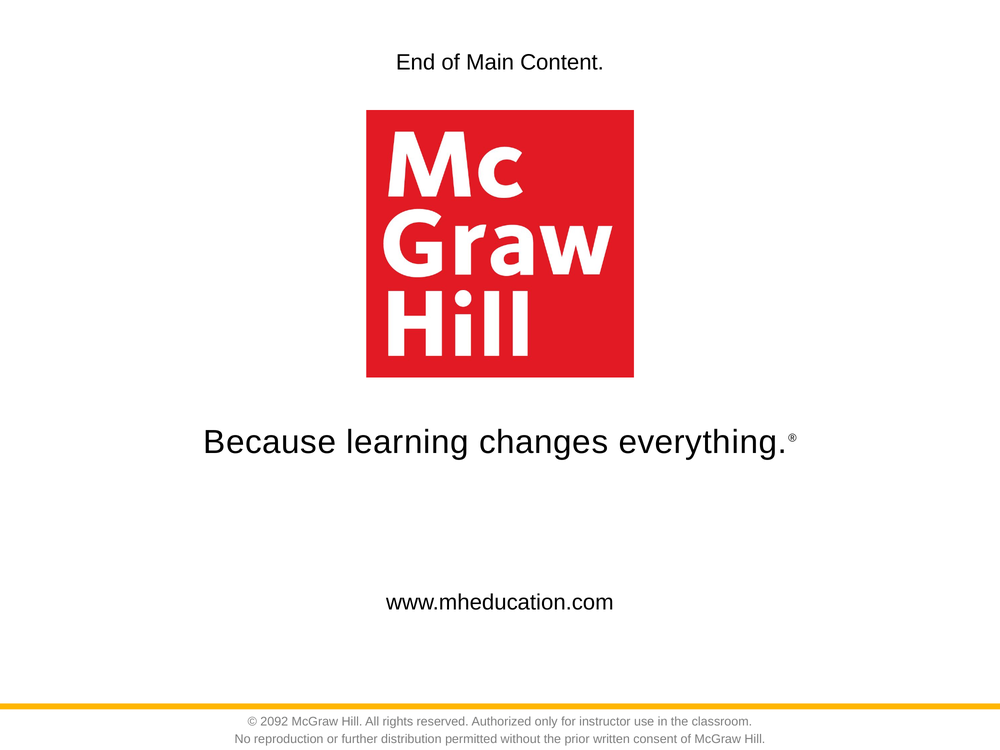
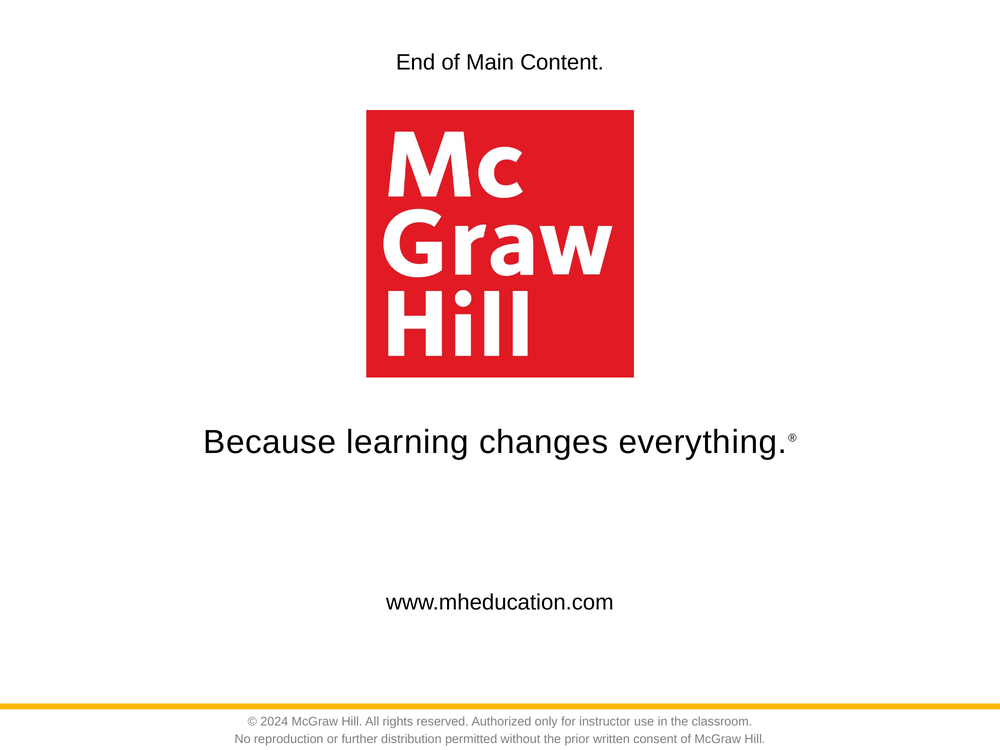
2092: 2092 -> 2024
